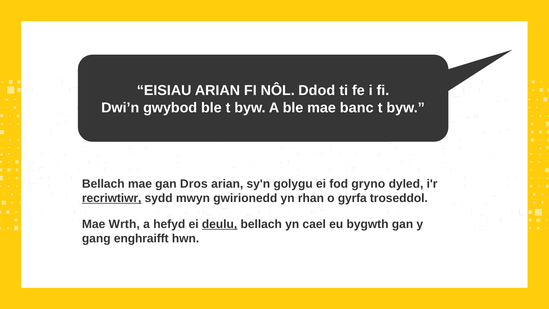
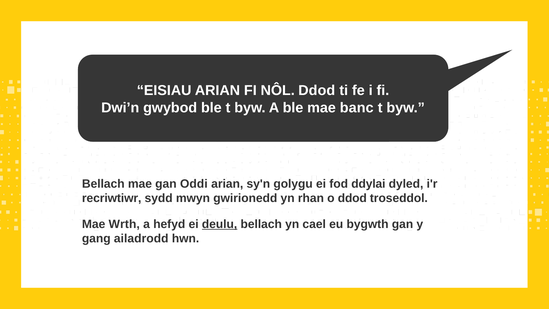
Dros: Dros -> Oddi
gryno: gryno -> ddylai
recriwtiwr underline: present -> none
o gyrfa: gyrfa -> ddod
enghraifft: enghraifft -> ailadrodd
